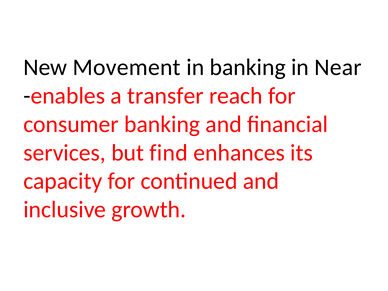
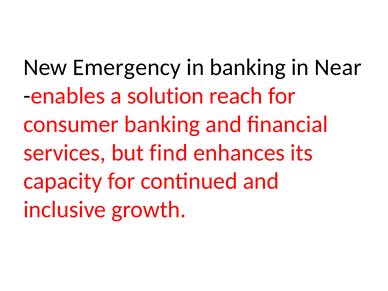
Movement: Movement -> Emergency
transfer: transfer -> solution
